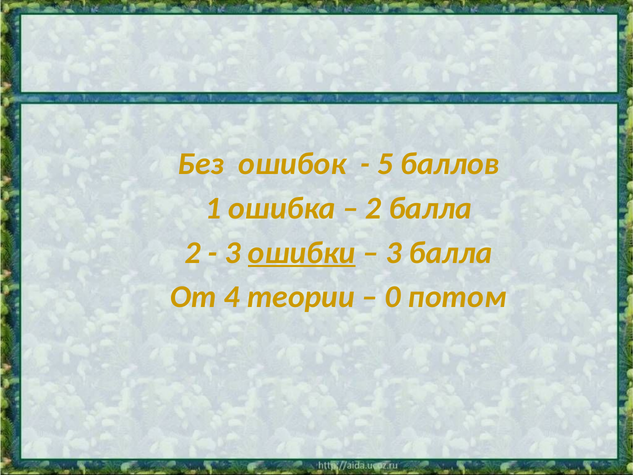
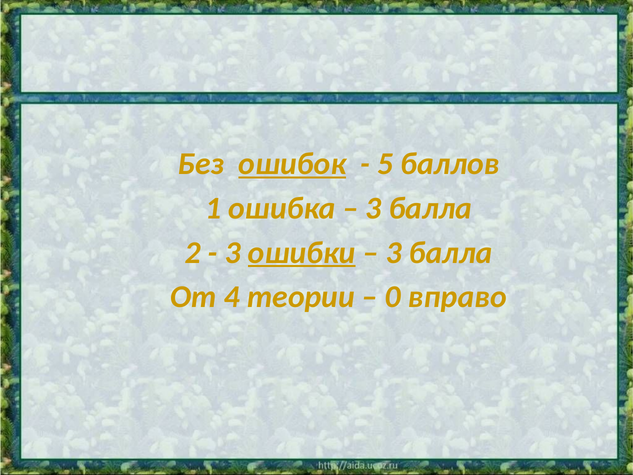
ошибок underline: none -> present
2 at (373, 208): 2 -> 3
потом: потом -> вправо
